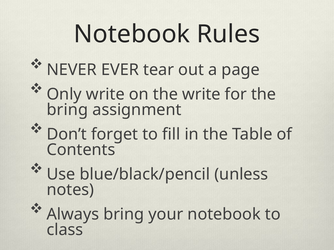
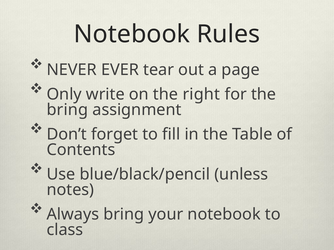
the write: write -> right
